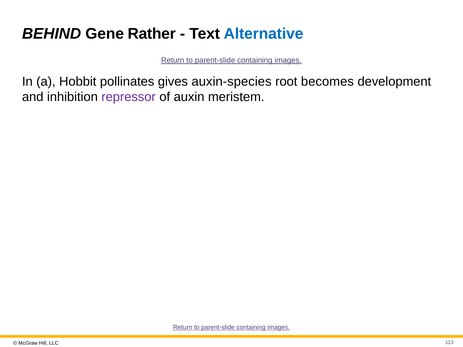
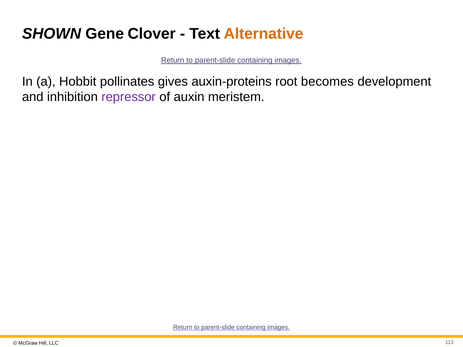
BEHIND: BEHIND -> SHOWN
Rather: Rather -> Clover
Alternative colour: blue -> orange
auxin-species: auxin-species -> auxin-proteins
